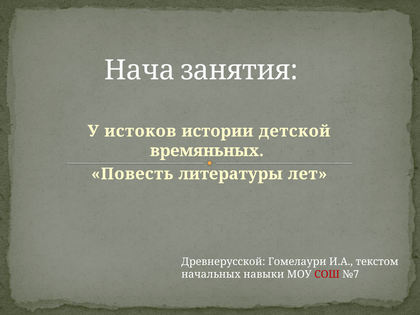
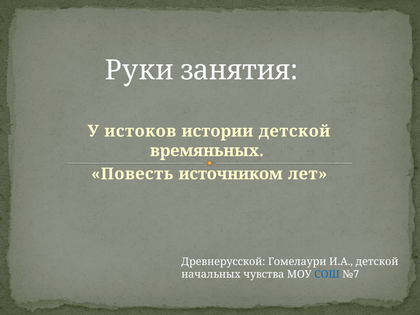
Нача: Нача -> Руки
литературы: литературы -> источником
И.А текстом: текстом -> детской
навыки: навыки -> чувства
СОШ colour: red -> blue
